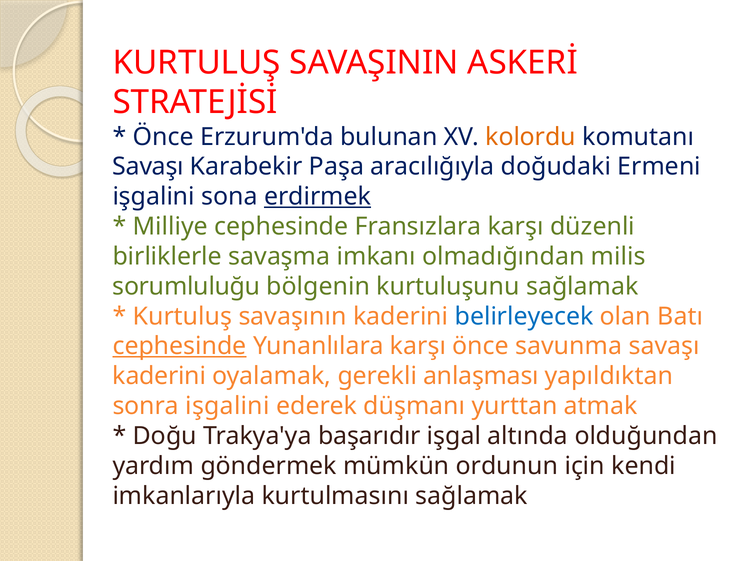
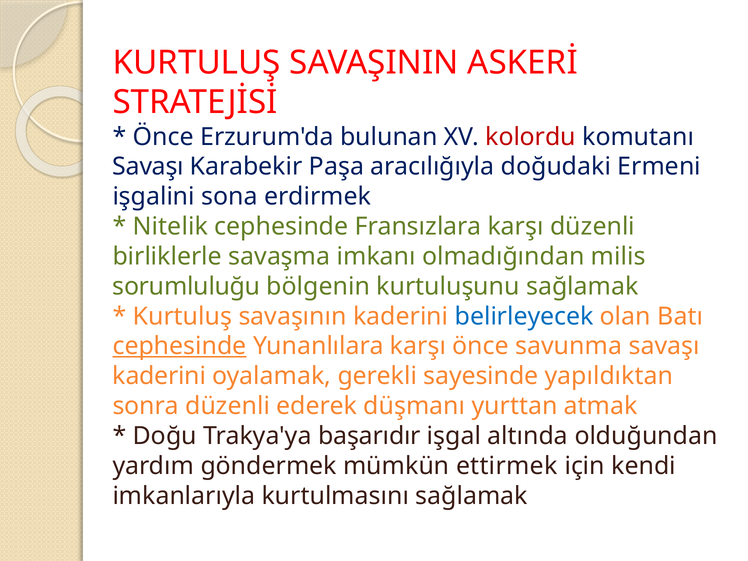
kolordu colour: orange -> red
erdirmek underline: present -> none
Milliye: Milliye -> Nitelik
anlaşması: anlaşması -> sayesinde
sonra işgalini: işgalini -> düzenli
ordunun: ordunun -> ettirmek
